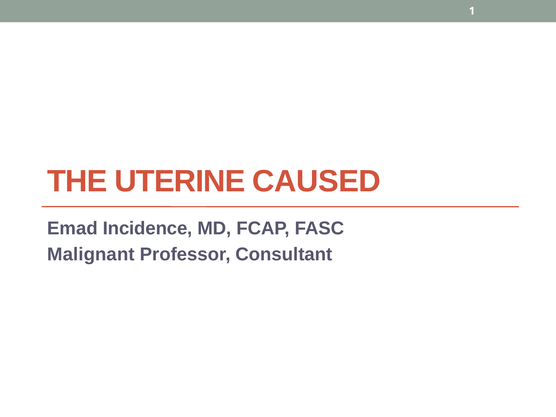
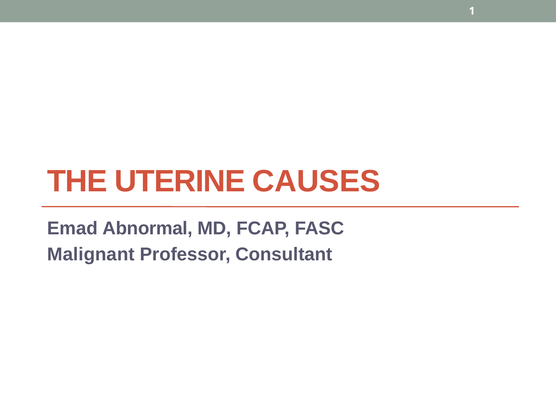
CAUSED: CAUSED -> CAUSES
Incidence: Incidence -> Abnormal
